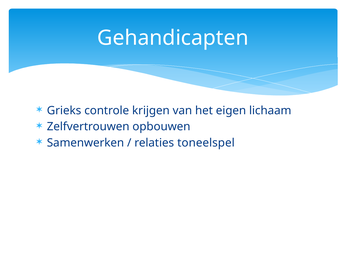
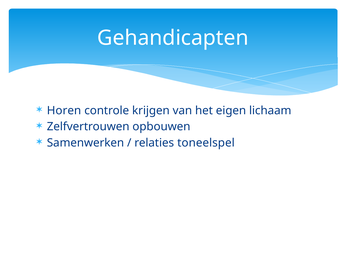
Grieks: Grieks -> Horen
